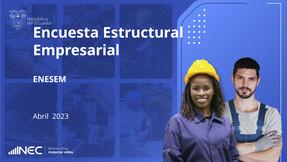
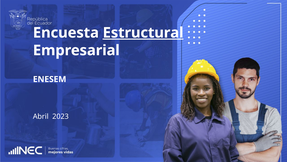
Estructural underline: none -> present
